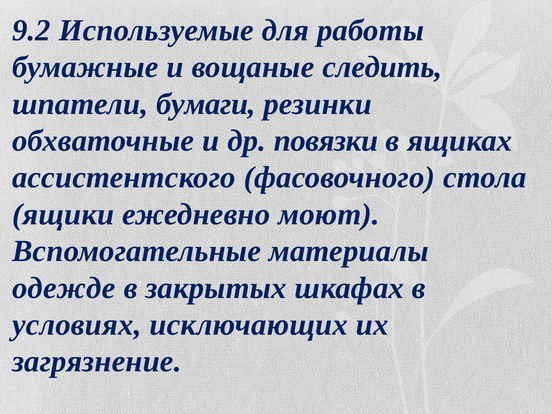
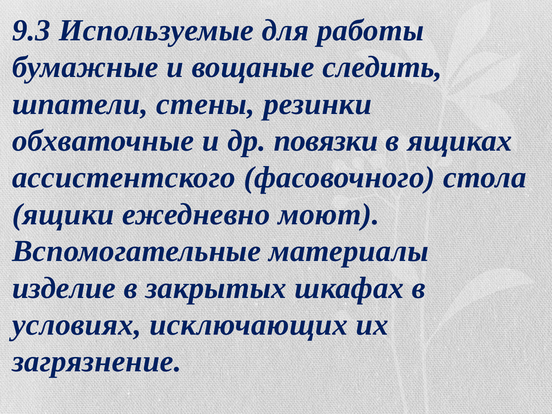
9.2: 9.2 -> 9.3
бумаги: бумаги -> стены
одежде: одежде -> изделие
